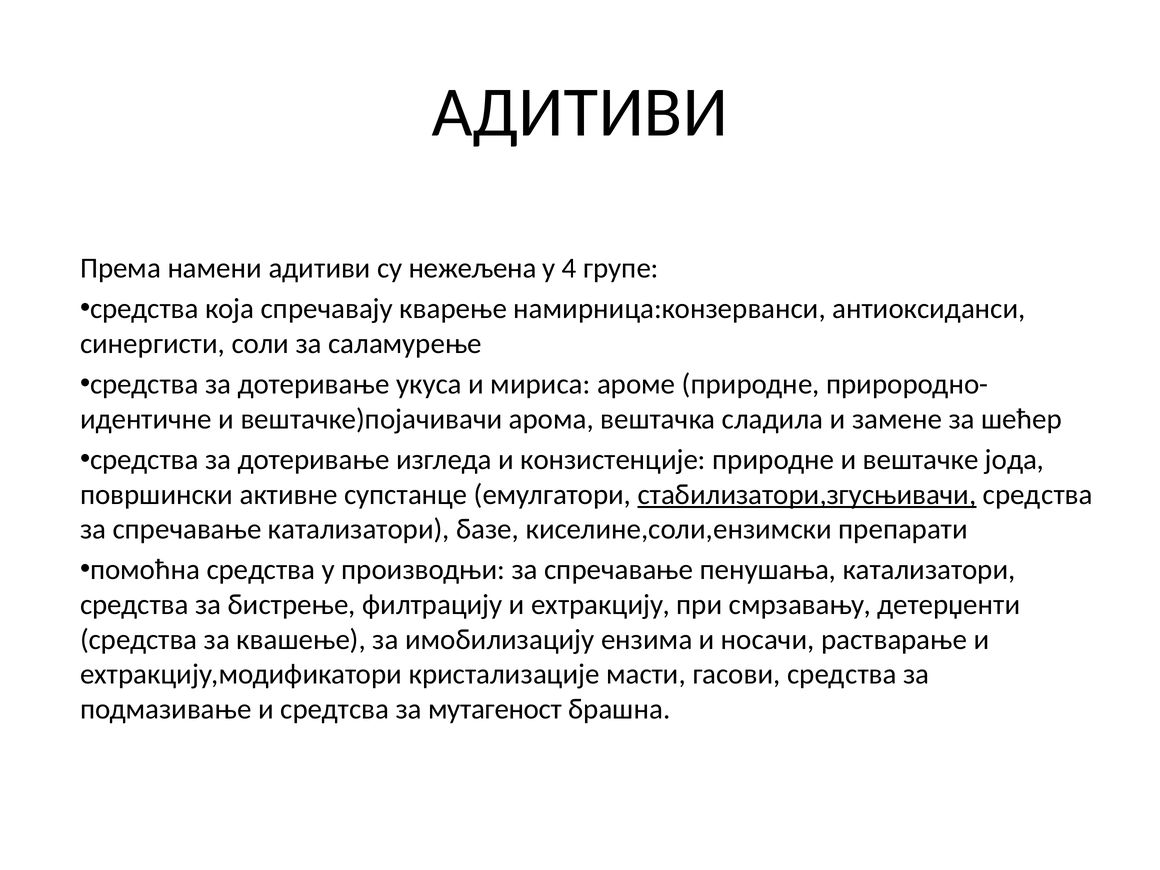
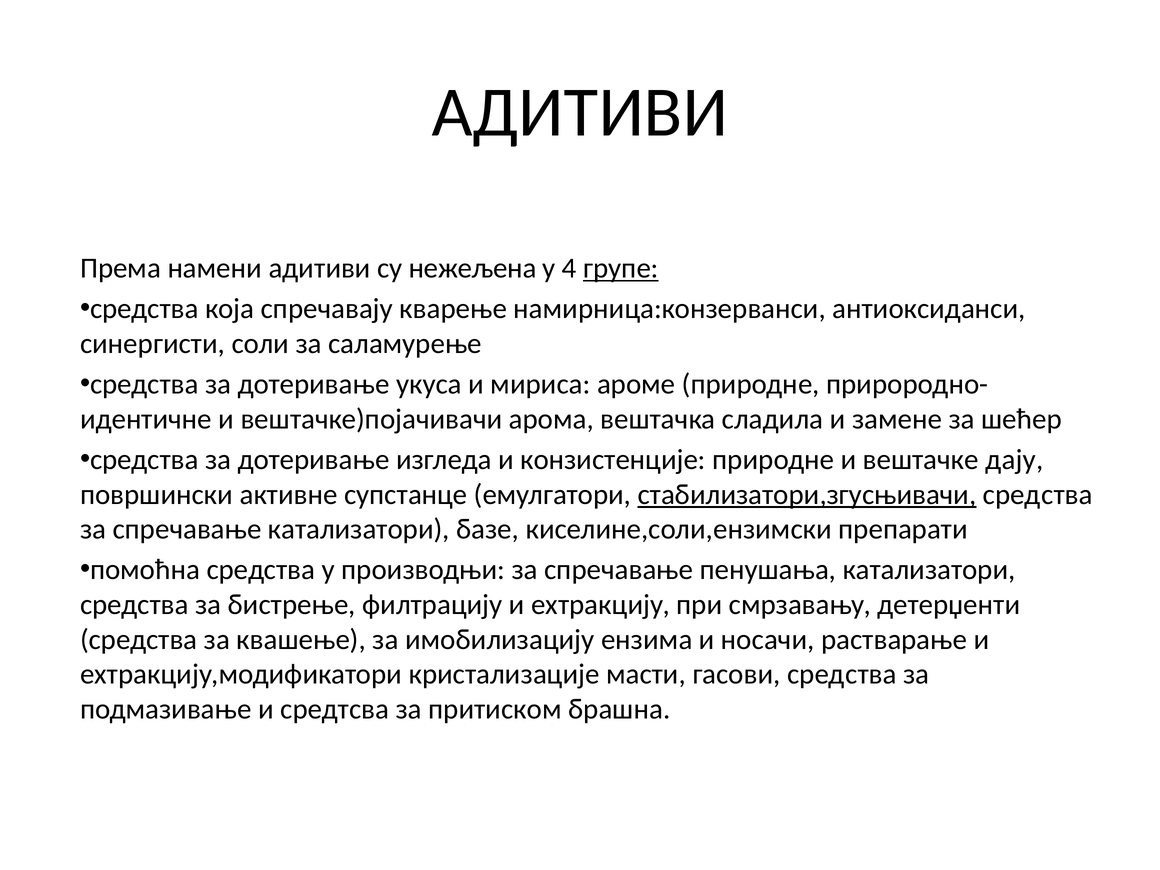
групе underline: none -> present
јода: јода -> дају
мутагеност: мутагеност -> притиском
